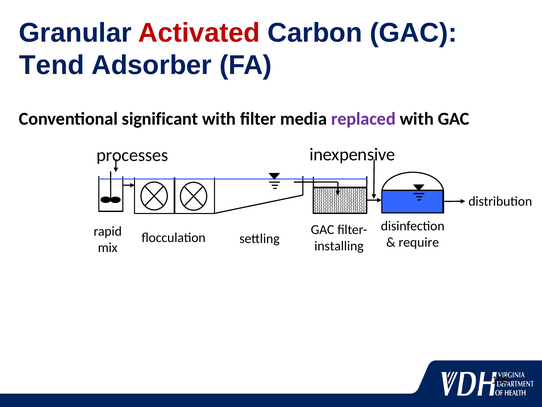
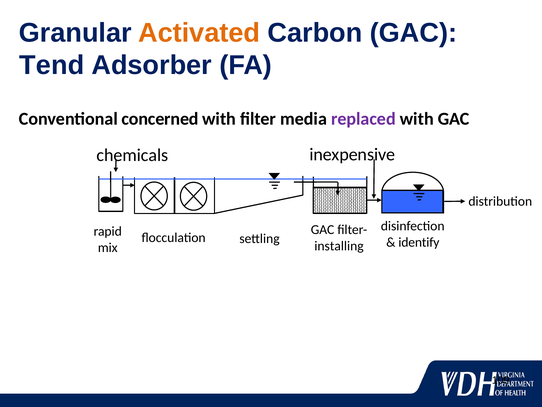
Activated colour: red -> orange
significant: significant -> concerned
processes: processes -> chemicals
require: require -> identify
